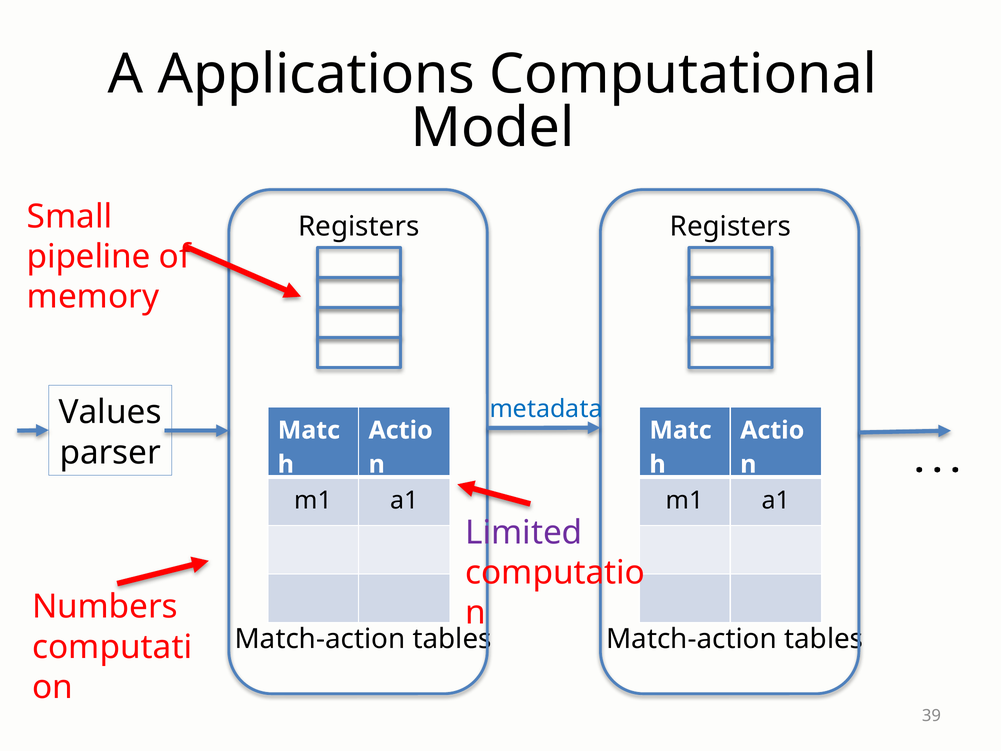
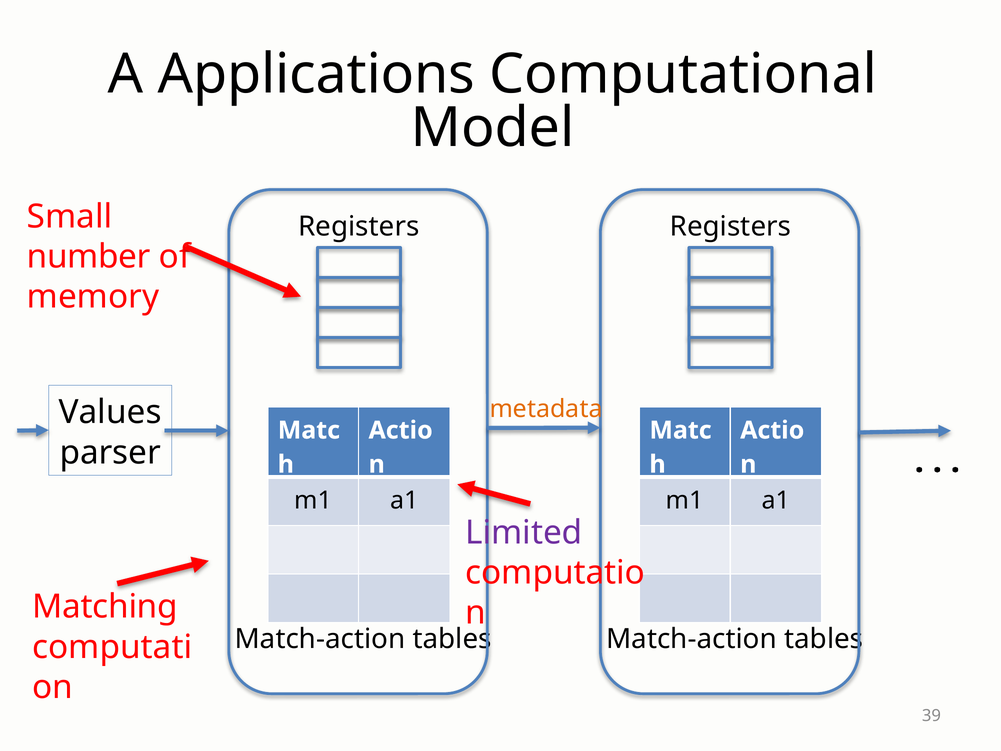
pipeline: pipeline -> number
metadata colour: blue -> orange
Numbers: Numbers -> Matching
